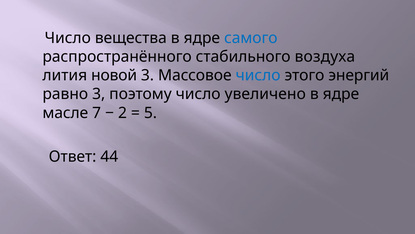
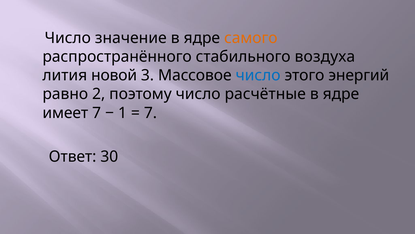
вещества: вещества -> значение
самого colour: blue -> orange
равно 3: 3 -> 2
увеличено: увеличено -> расчётные
масле: масле -> имеет
2: 2 -> 1
5 at (150, 113): 5 -> 7
44: 44 -> 30
